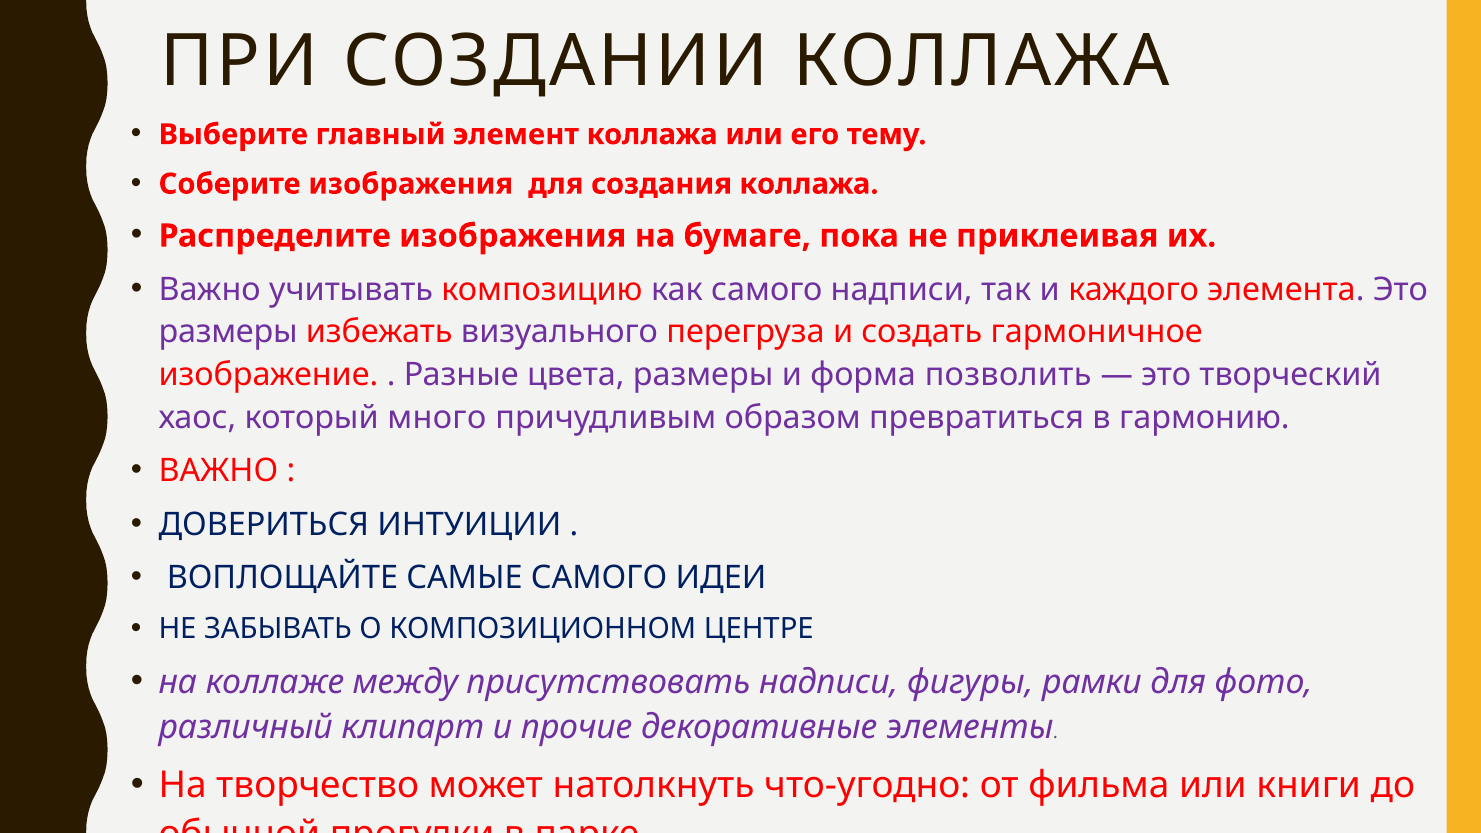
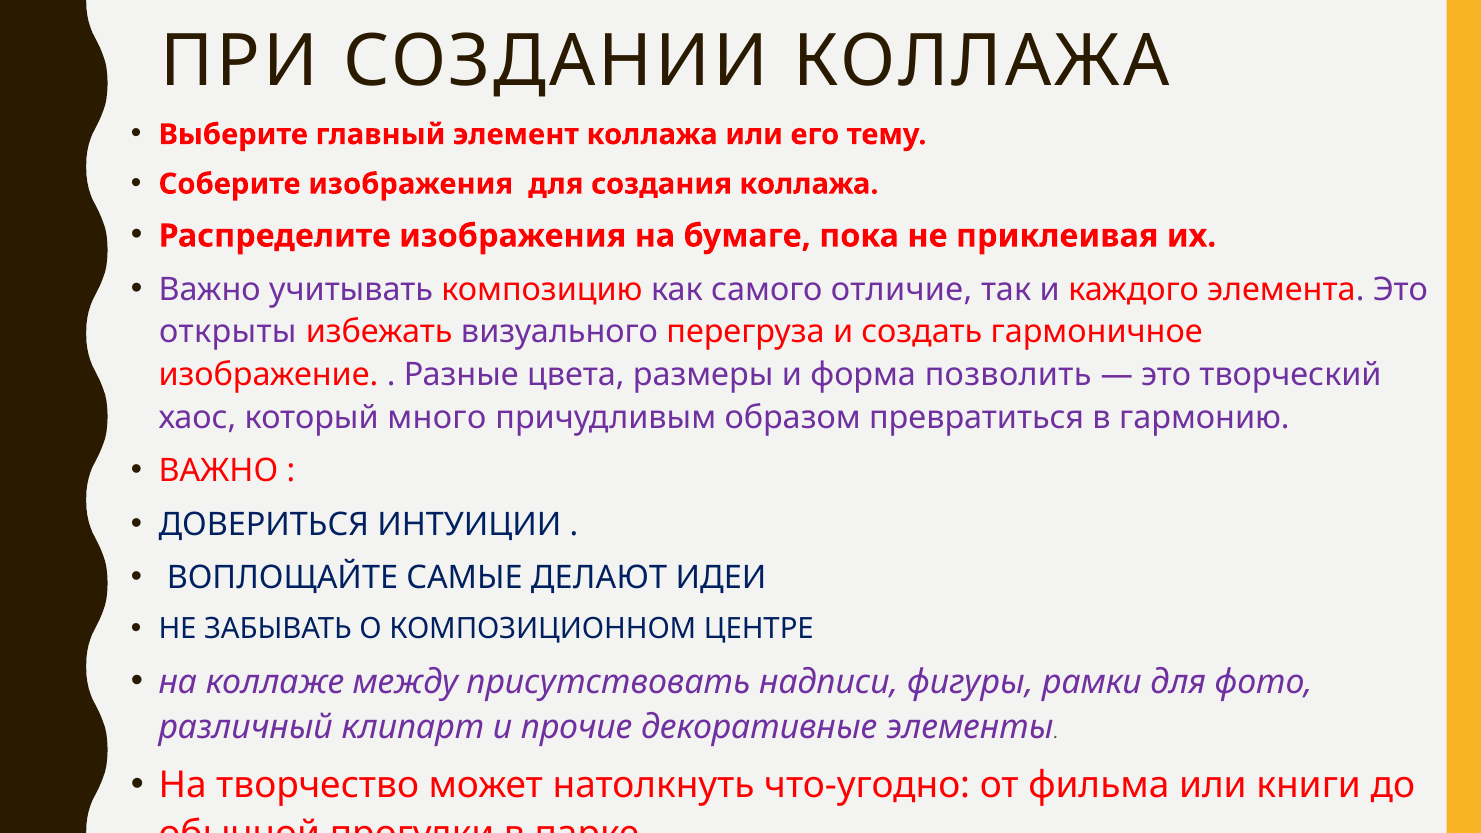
самого надписи: надписи -> отличие
размеры at (228, 332): размеры -> открыты
САМЫЕ САМОГО: САМОГО -> ДЕЛАЮТ
